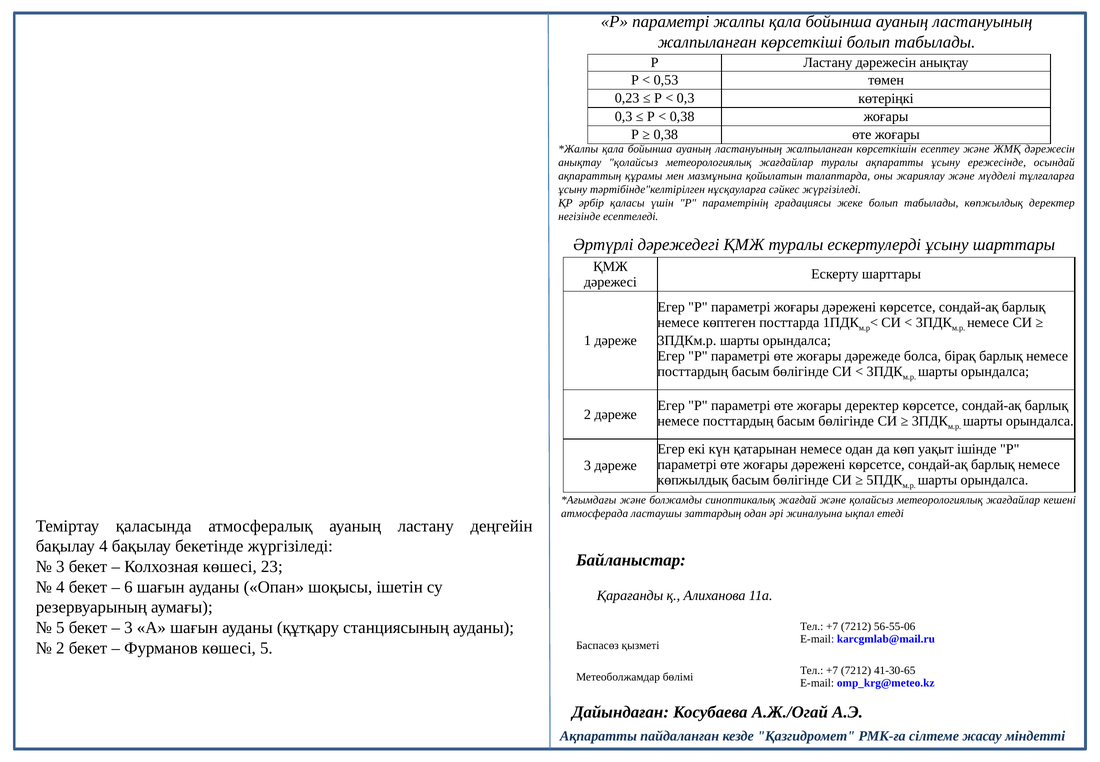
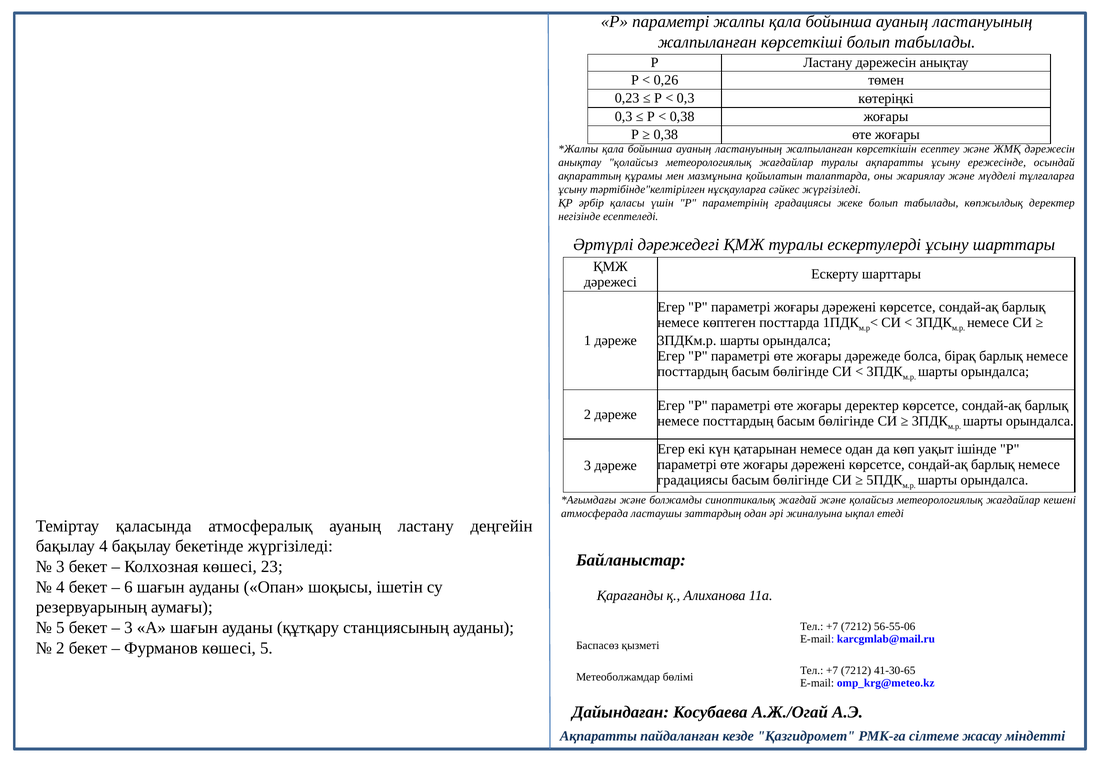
0,53: 0,53 -> 0,26
көпжылдық at (693, 480): көпжылдық -> градациясы
